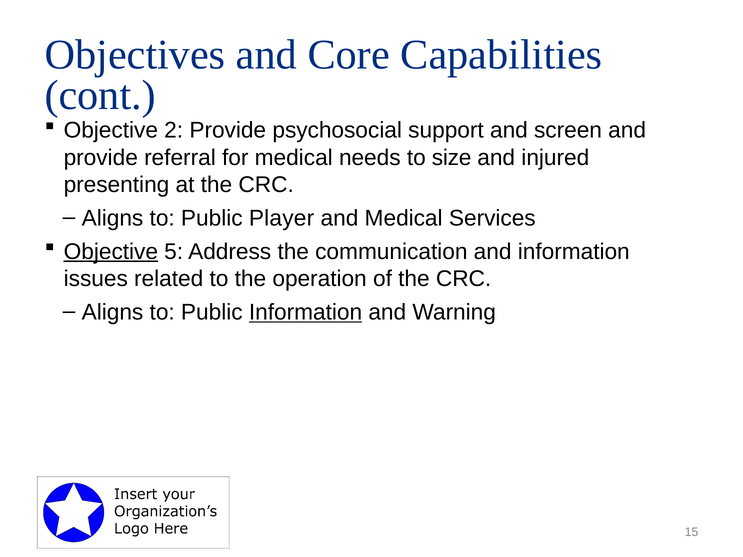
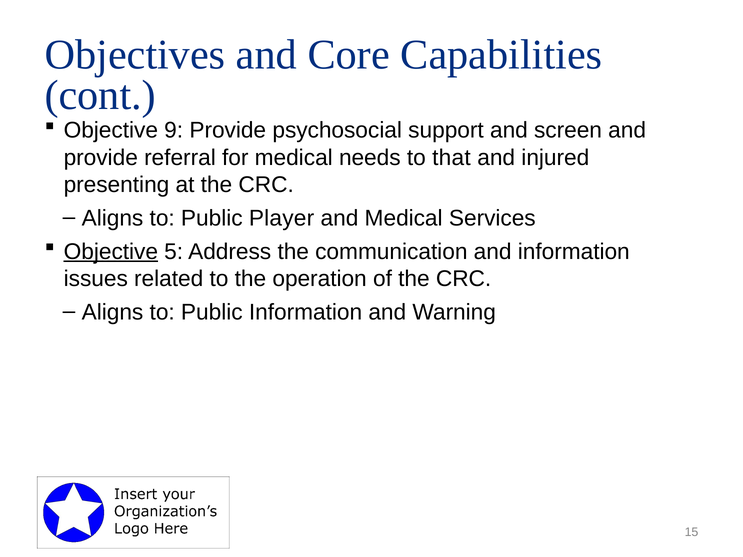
2: 2 -> 9
size: size -> that
Information at (306, 312) underline: present -> none
